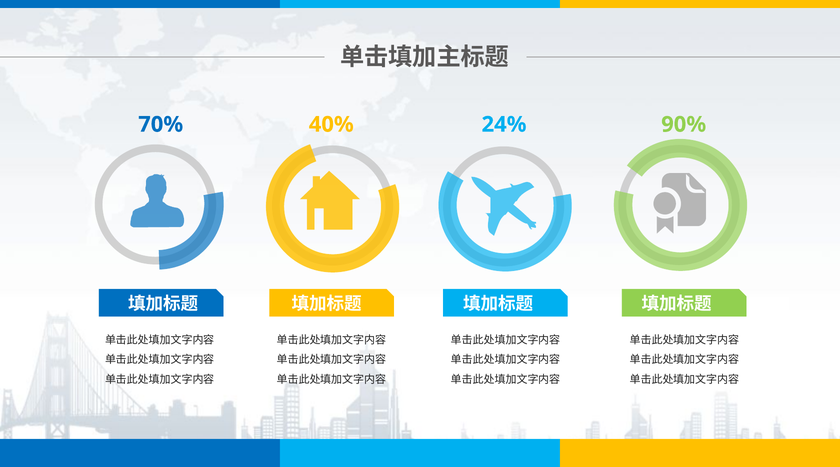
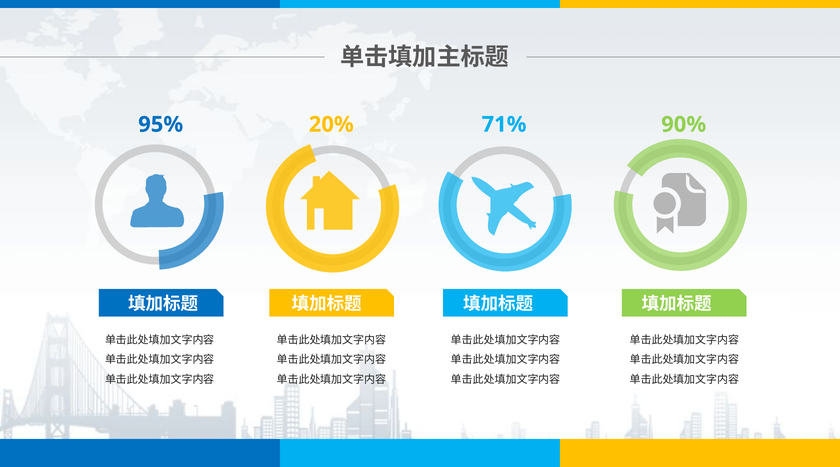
70%: 70% -> 95%
40%: 40% -> 20%
24%: 24% -> 71%
